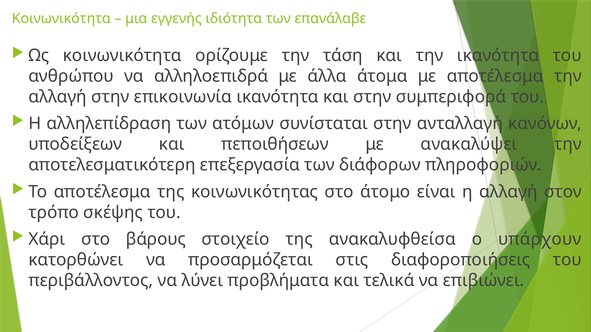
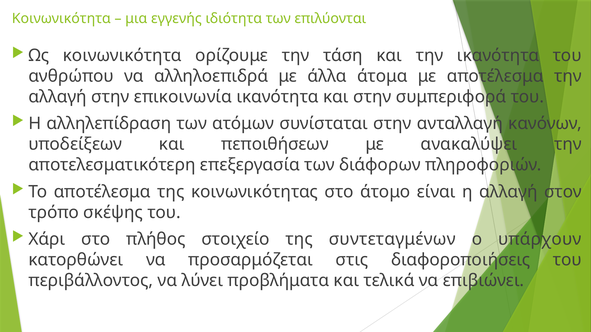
επανάλαβε: επανάλαβε -> επιλύονται
βάρους: βάρους -> πλήθος
ανακαλυφθείσα: ανακαλυφθείσα -> συντεταγμένων
